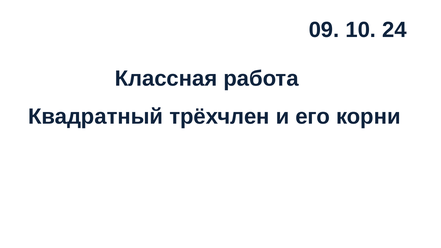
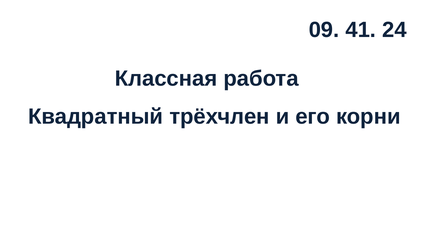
10: 10 -> 41
